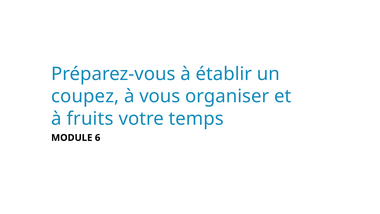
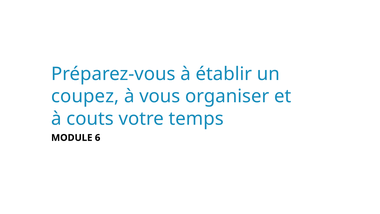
fruits: fruits -> couts
